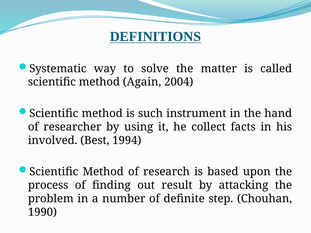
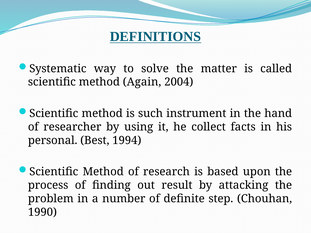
involved: involved -> personal
